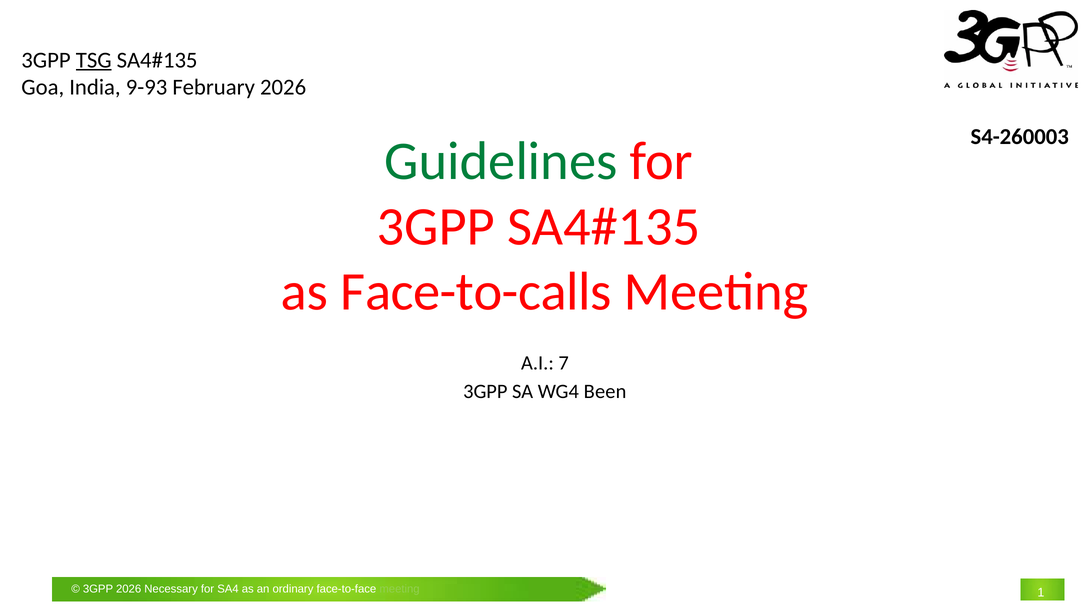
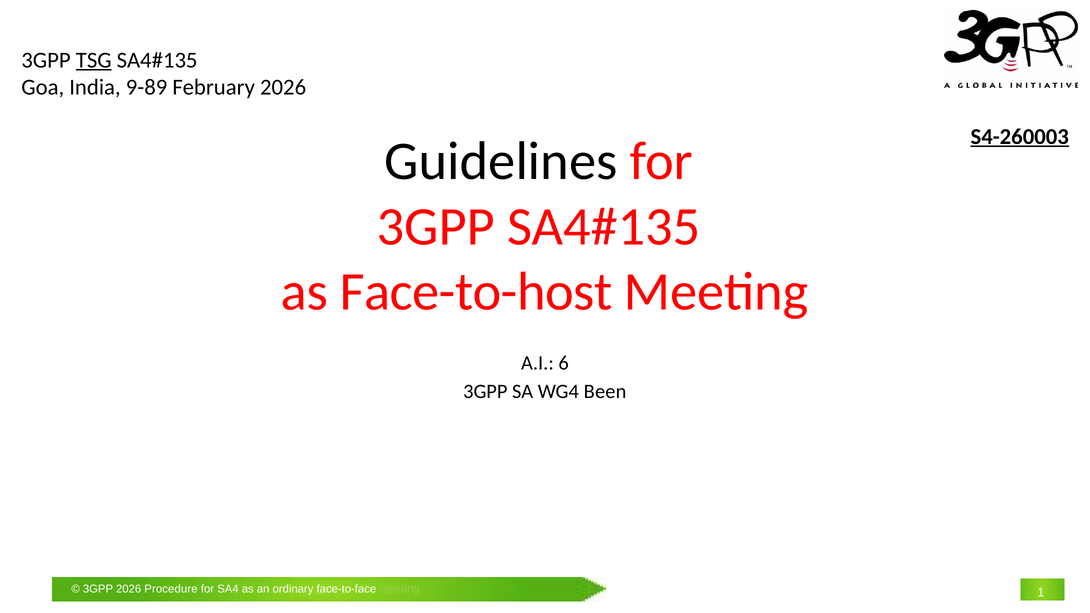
9-93: 9-93 -> 9-89
S4-260003 underline: none -> present
Guidelines colour: green -> black
Face-to-calls: Face-to-calls -> Face-to-host
7: 7 -> 6
Necessary: Necessary -> Procedure
